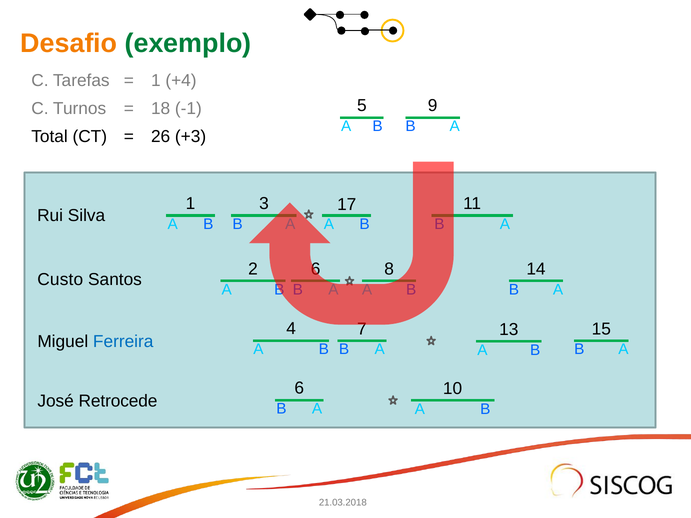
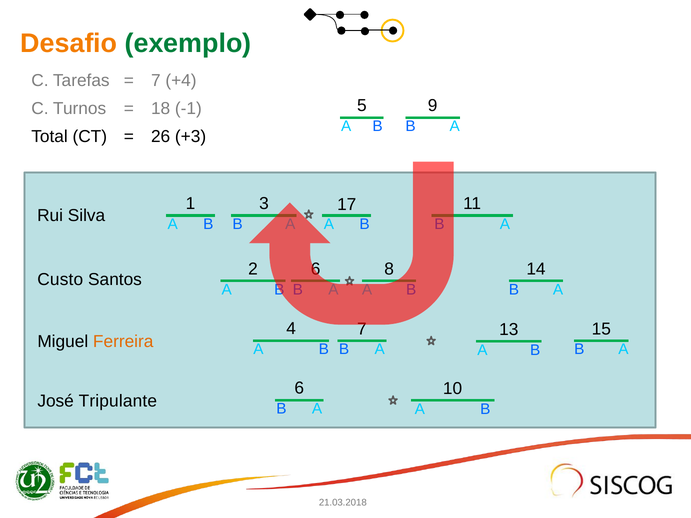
1 at (156, 81): 1 -> 7
Ferreira colour: blue -> orange
Retrocede: Retrocede -> Tripulante
